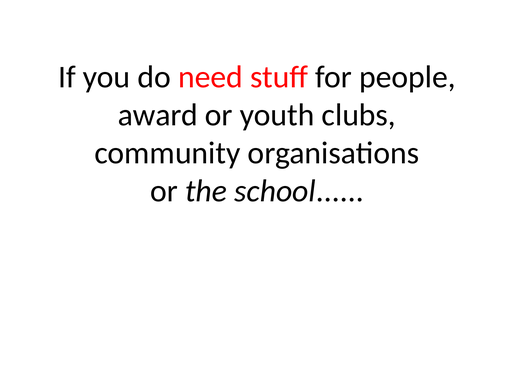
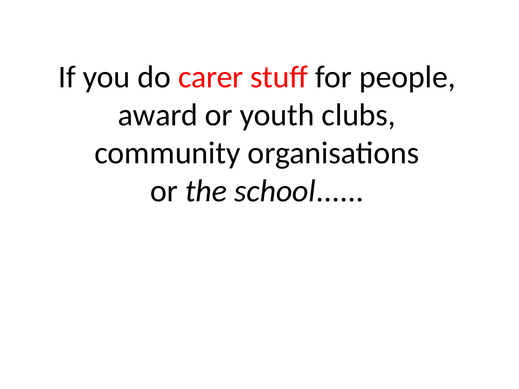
need: need -> carer
